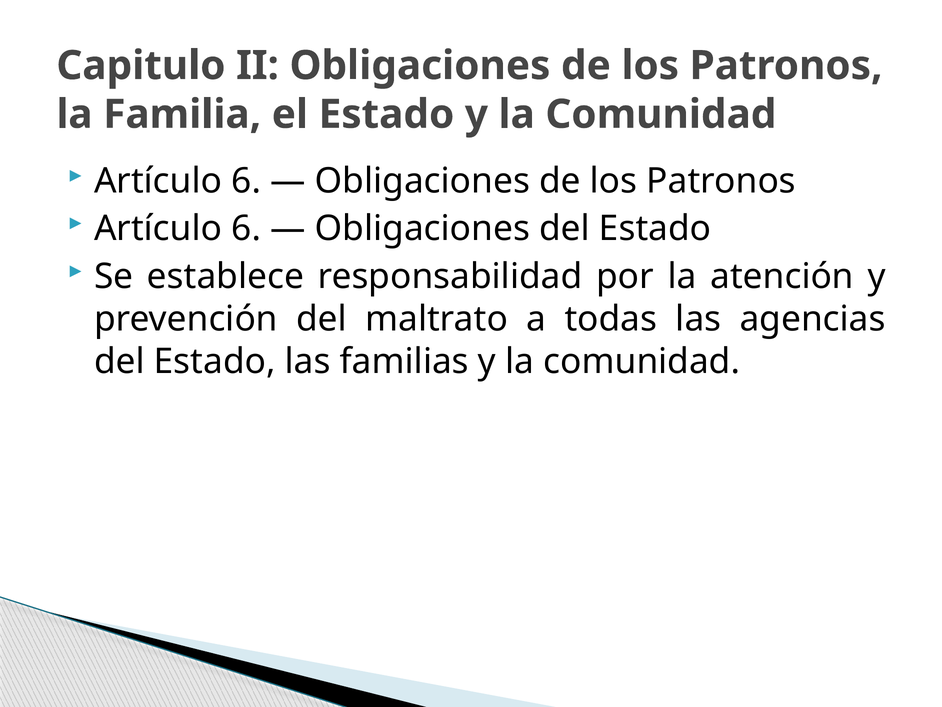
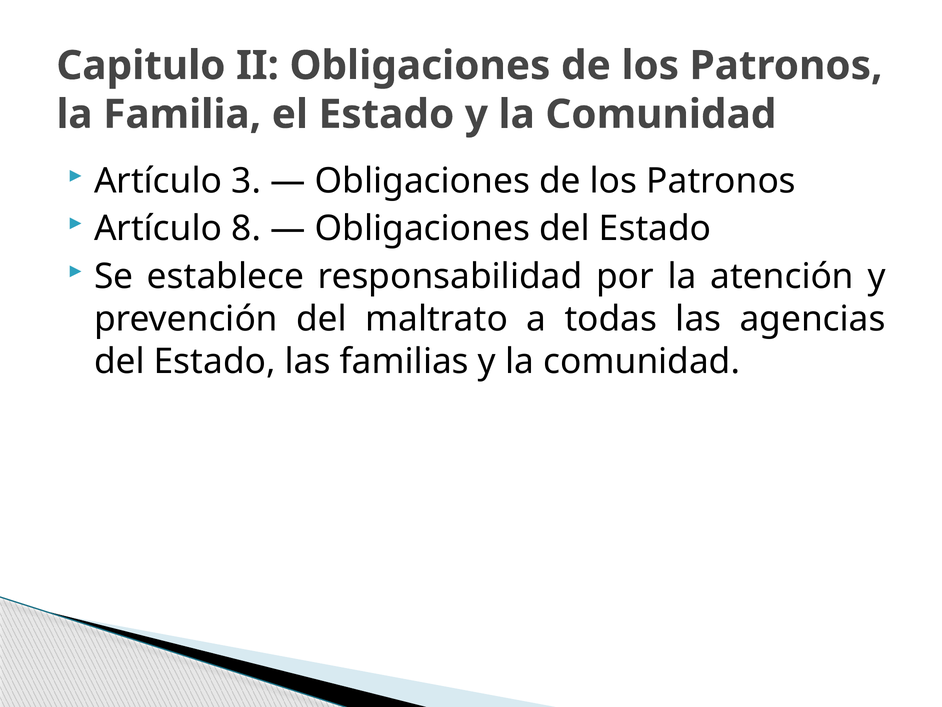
6 at (246, 181): 6 -> 3
6 at (246, 229): 6 -> 8
